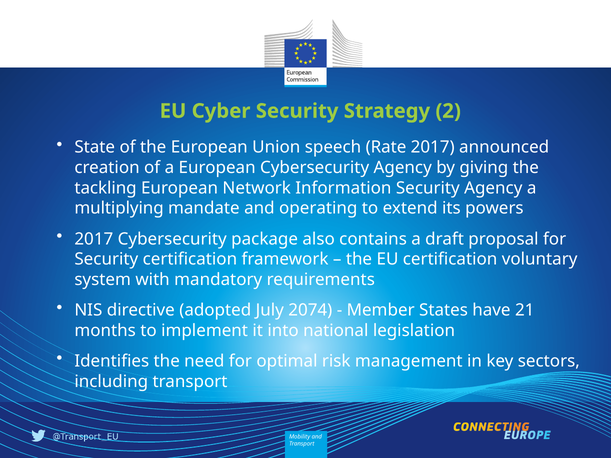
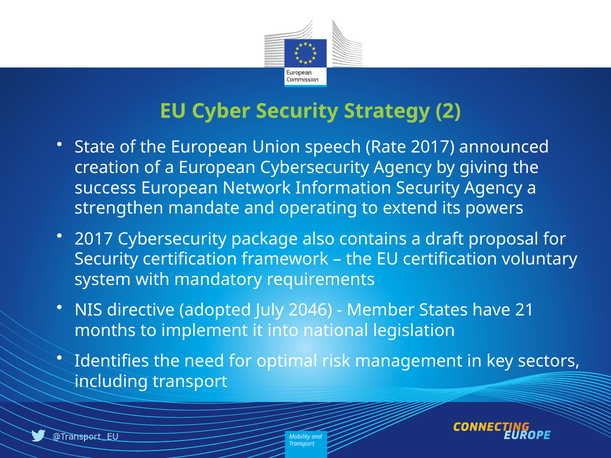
tackling: tackling -> success
multiplying: multiplying -> strengthen
2074: 2074 -> 2046
